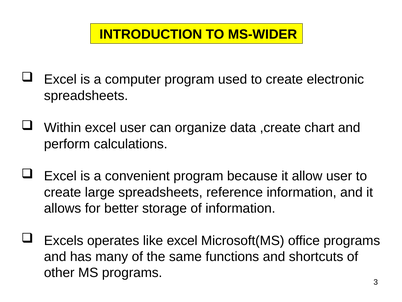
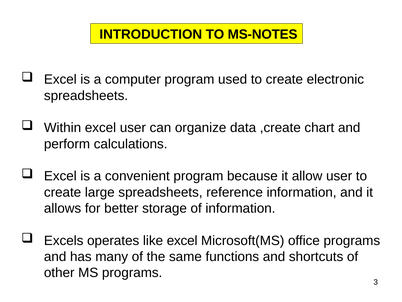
MS-WIDER: MS-WIDER -> MS-NOTES
